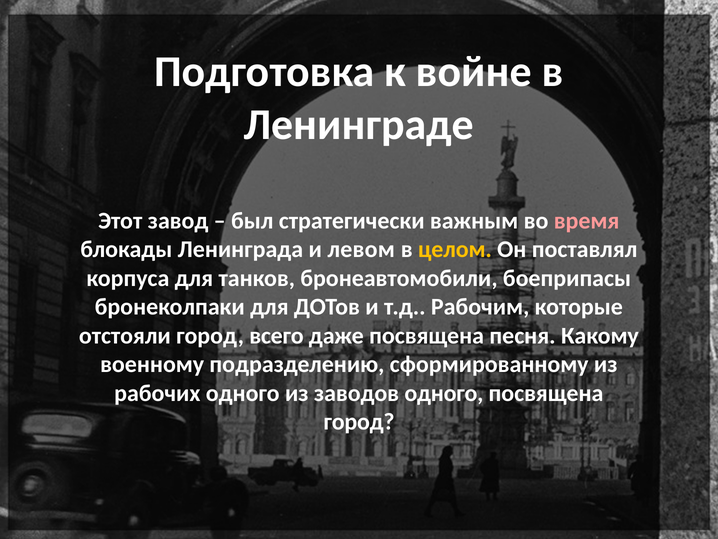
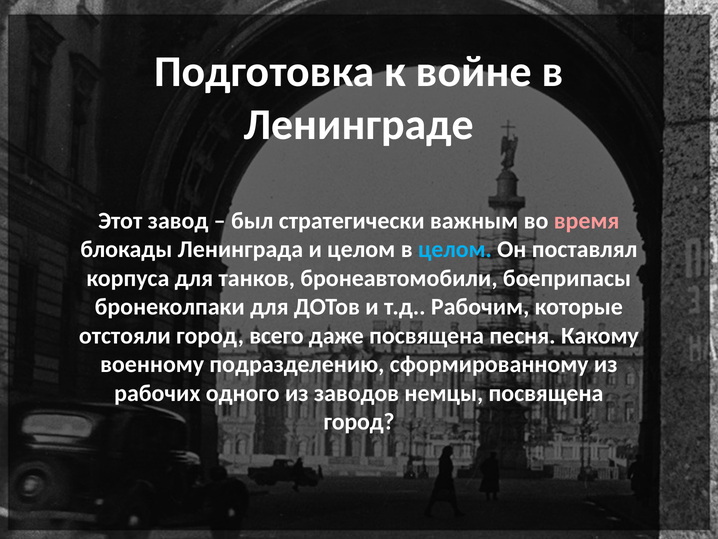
и левом: левом -> целом
целом at (455, 249) colour: yellow -> light blue
заводов одного: одного -> немцы
